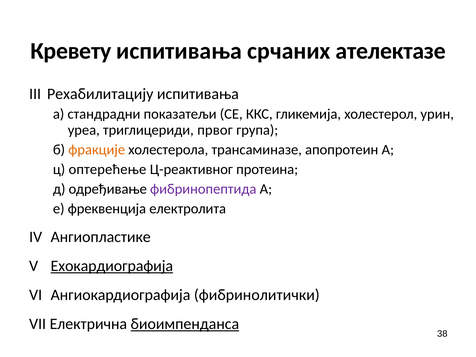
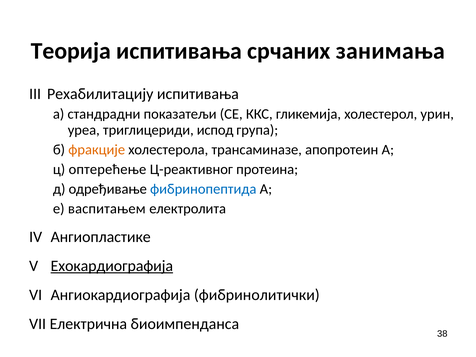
Кревету: Кревету -> Теорија
ателектазе: ателектазе -> занимања
првог: првог -> испод
фибринопептида colour: purple -> blue
фреквенција: фреквенција -> васпитањем
биоимпенданса underline: present -> none
